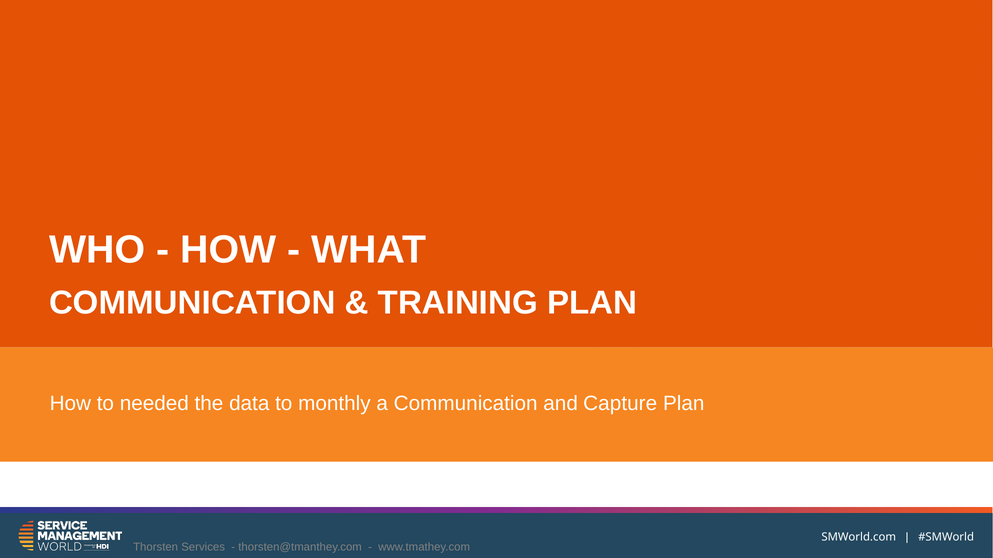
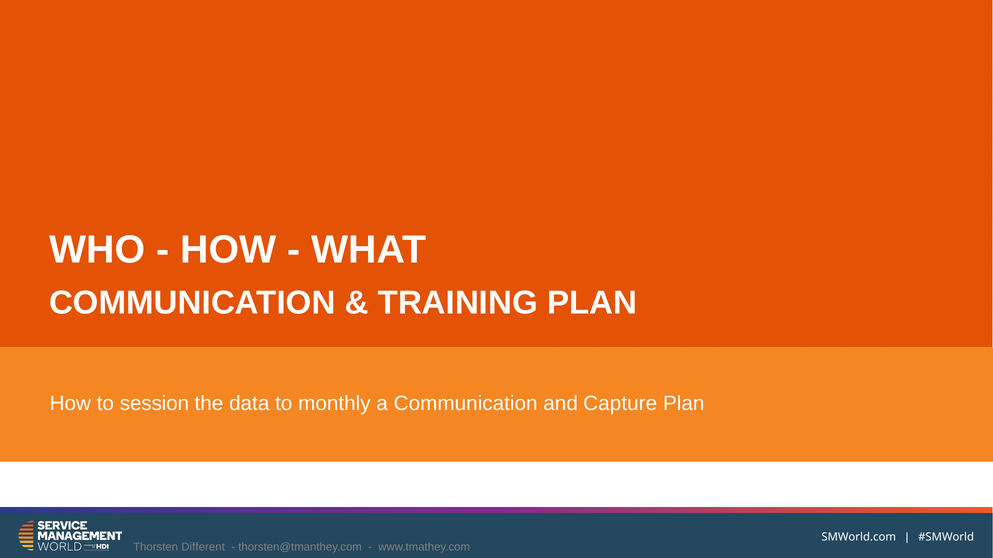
needed: needed -> session
Services: Services -> Different
